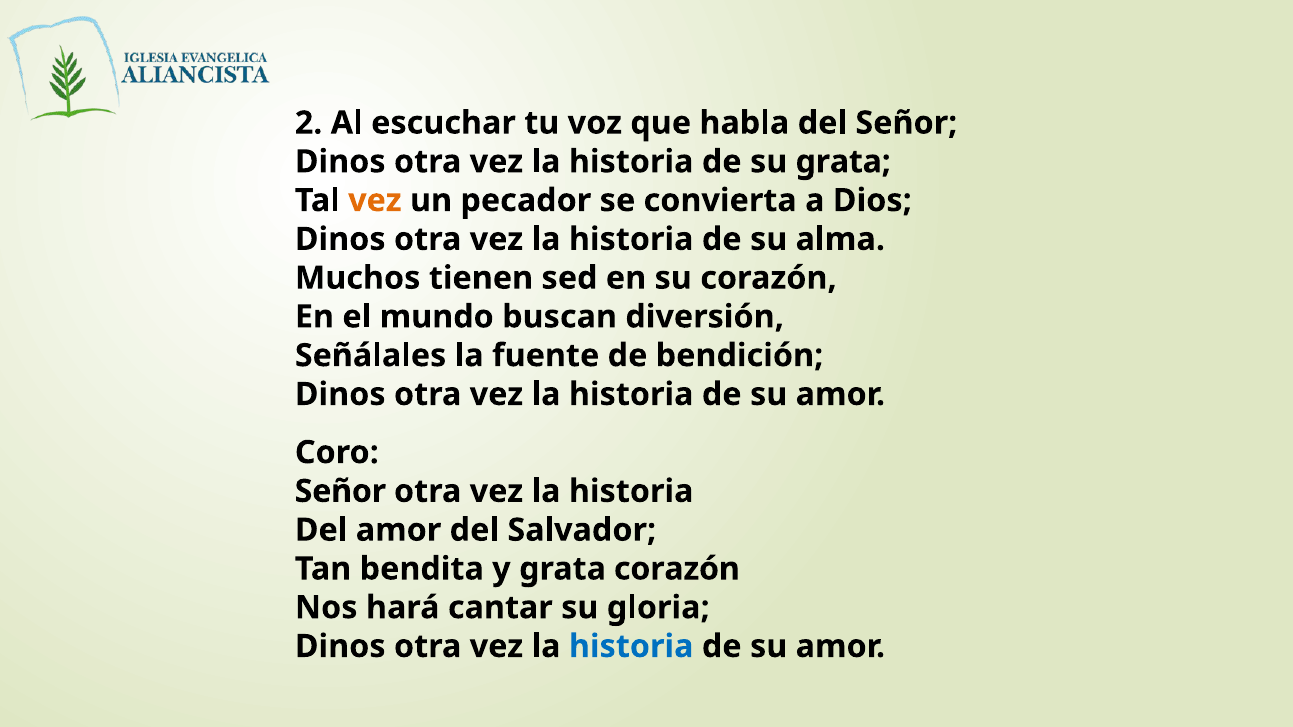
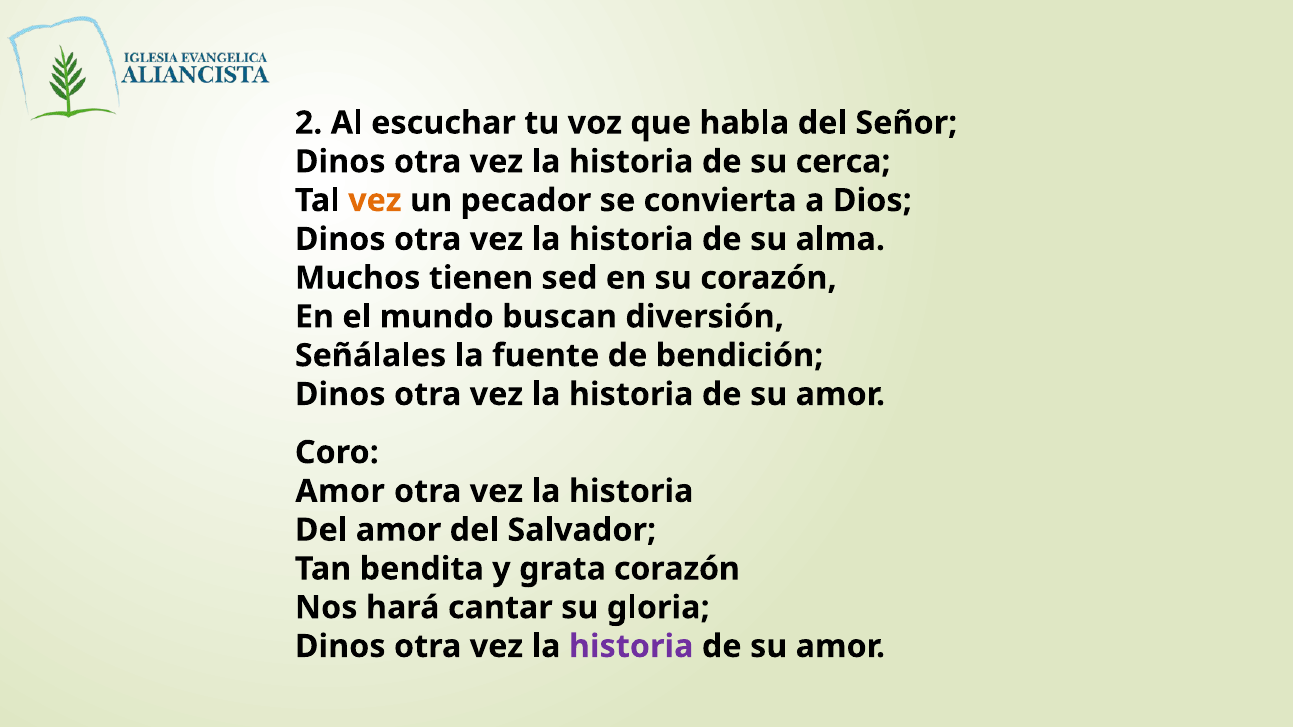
su grata: grata -> cerca
Señor at (340, 491): Señor -> Amor
historia at (631, 647) colour: blue -> purple
